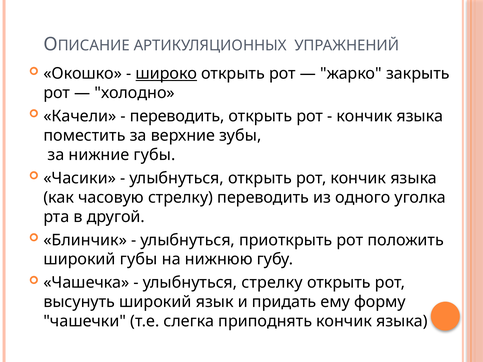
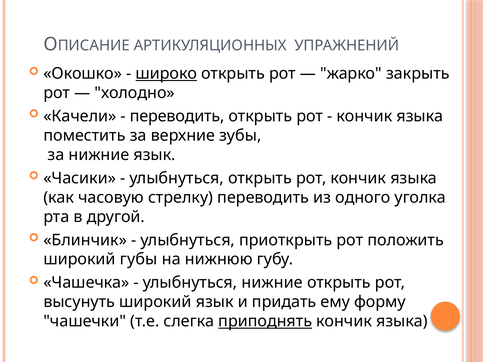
нижние губы: губы -> язык
улыбнуться стрелку: стрелку -> нижние
приподнять underline: none -> present
